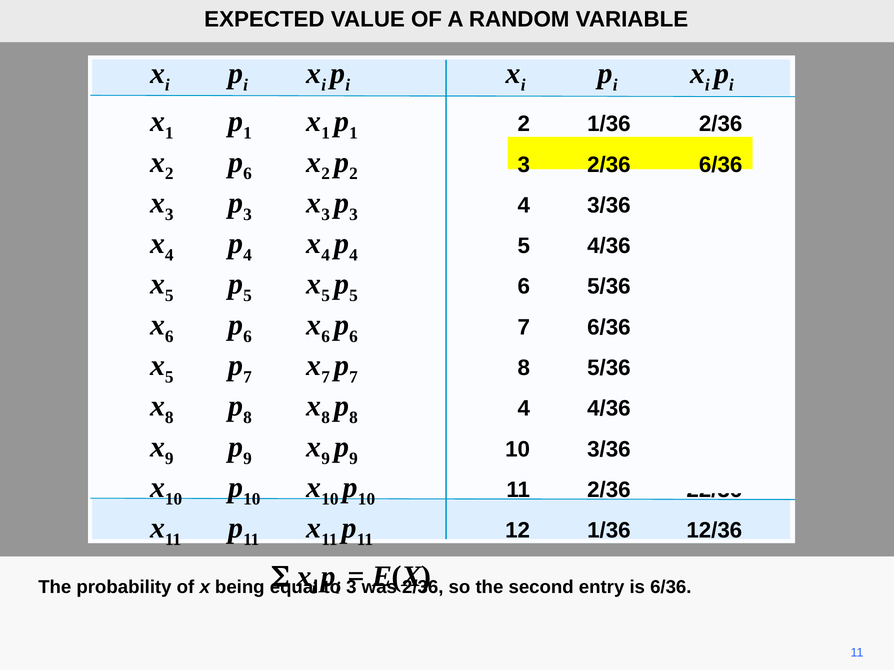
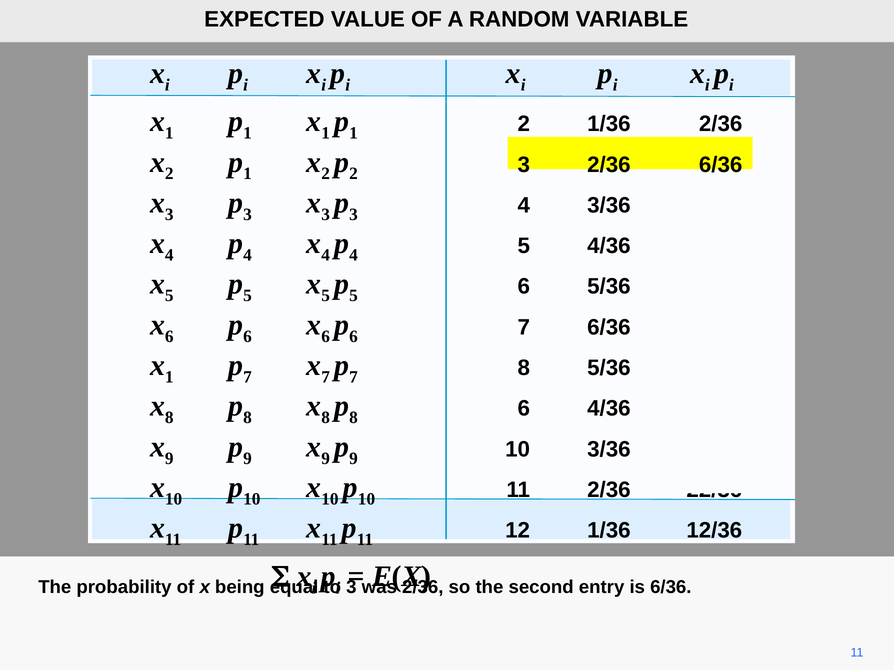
6 at (247, 174): 6 -> 1
5 at (169, 377): 5 -> 1
8 4: 4 -> 6
